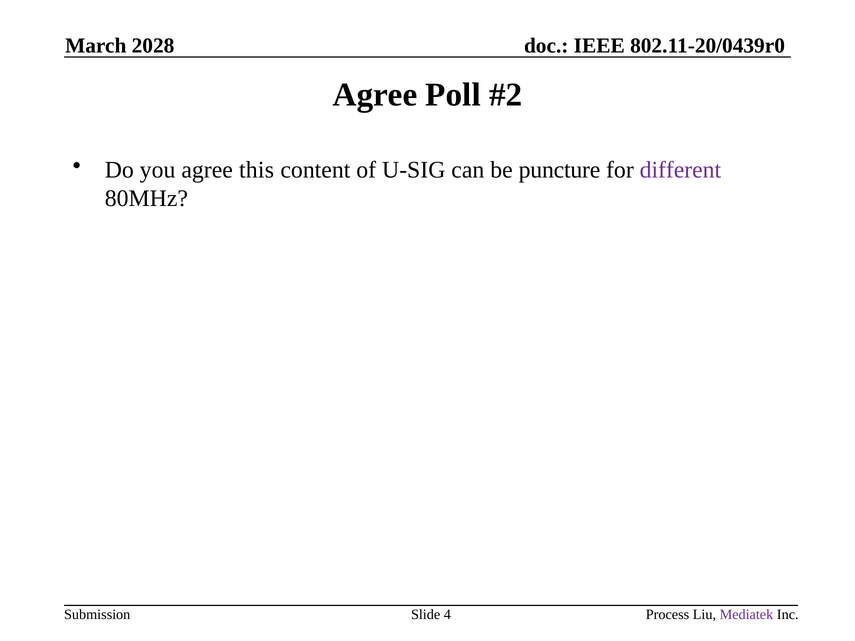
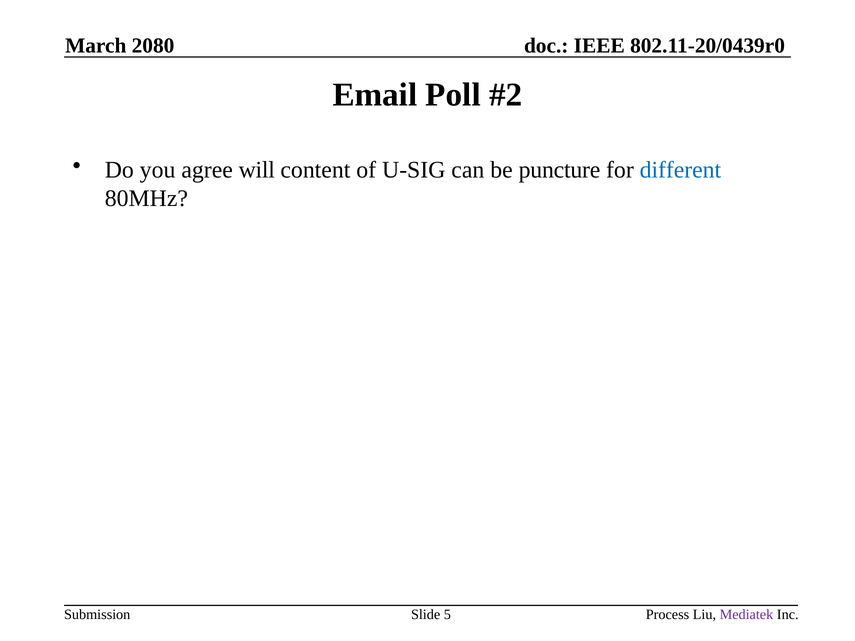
2028: 2028 -> 2080
Agree at (375, 95): Agree -> Email
this: this -> will
different colour: purple -> blue
4: 4 -> 5
